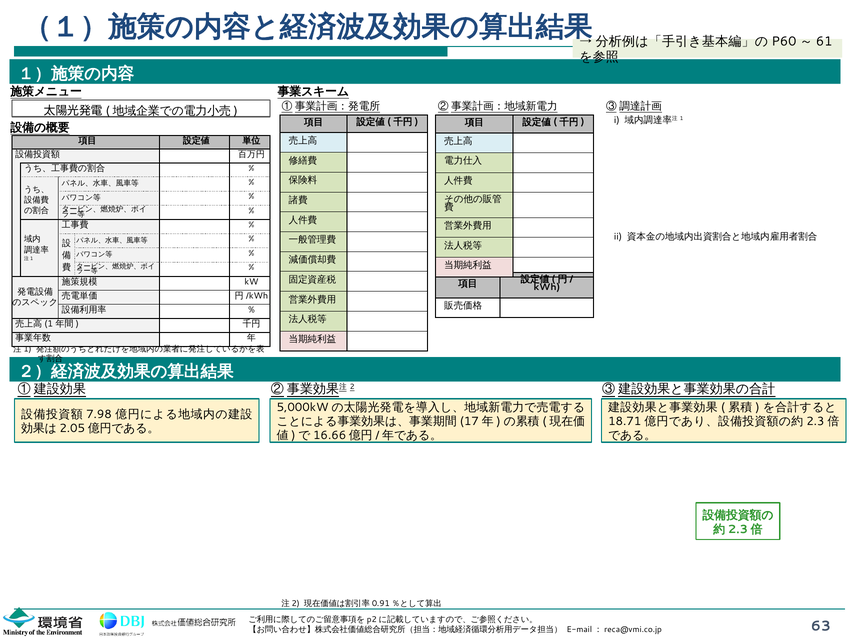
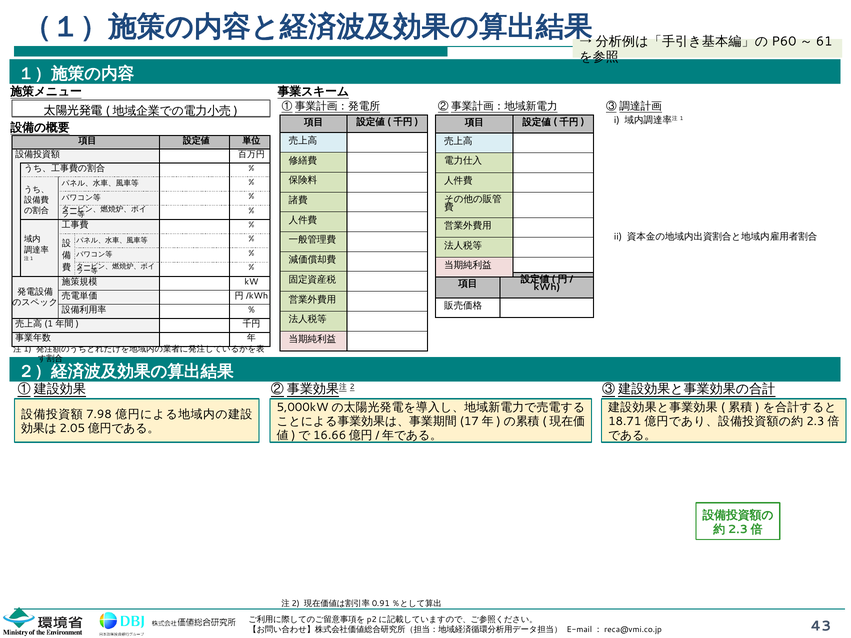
63: 63 -> 43
